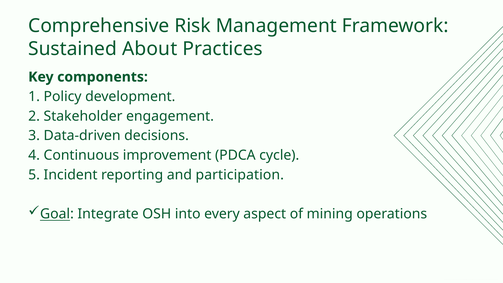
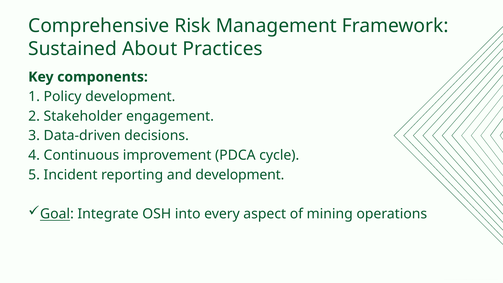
and participation: participation -> development
